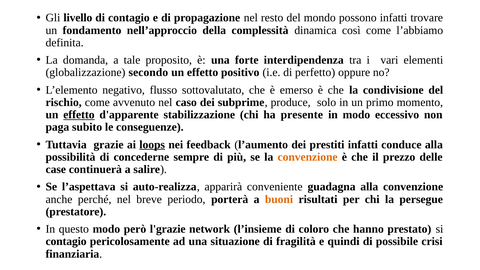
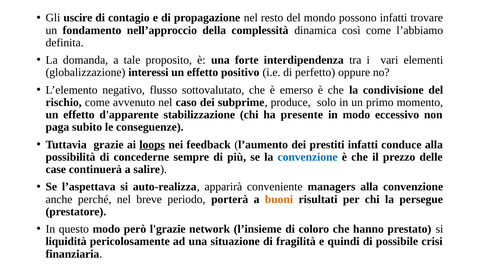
livello: livello -> uscire
secondo: secondo -> interessi
effetto at (79, 115) underline: present -> none
convenzione at (308, 157) colour: orange -> blue
guadagna: guadagna -> managers
contagio at (66, 241): contagio -> liquidità
